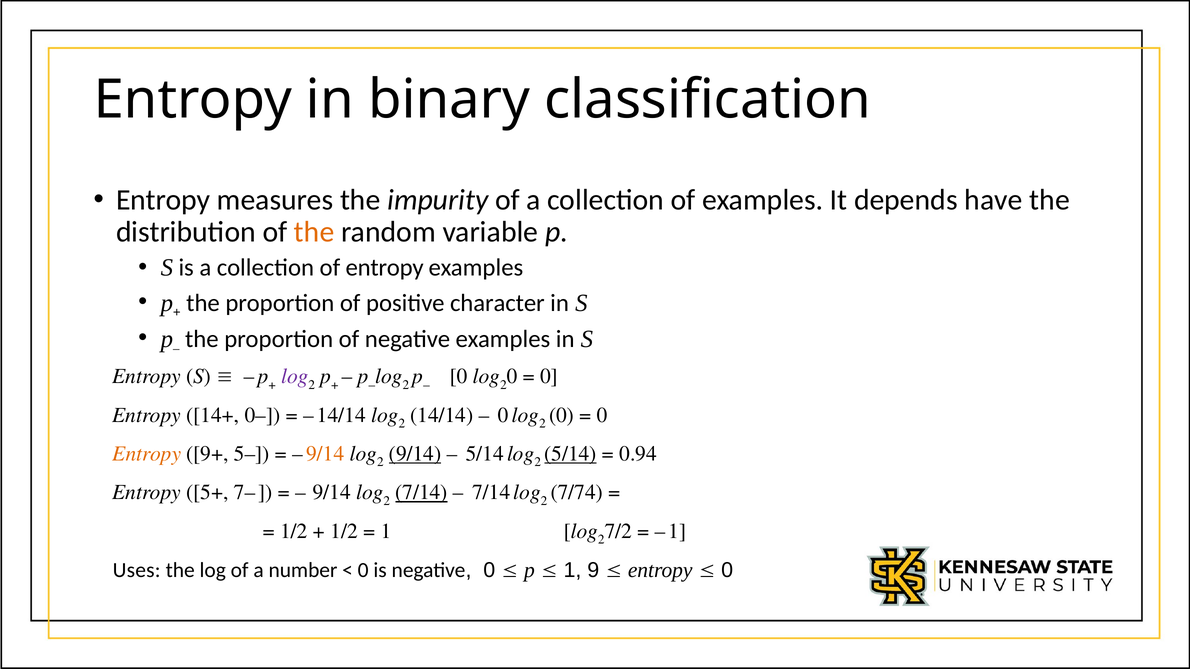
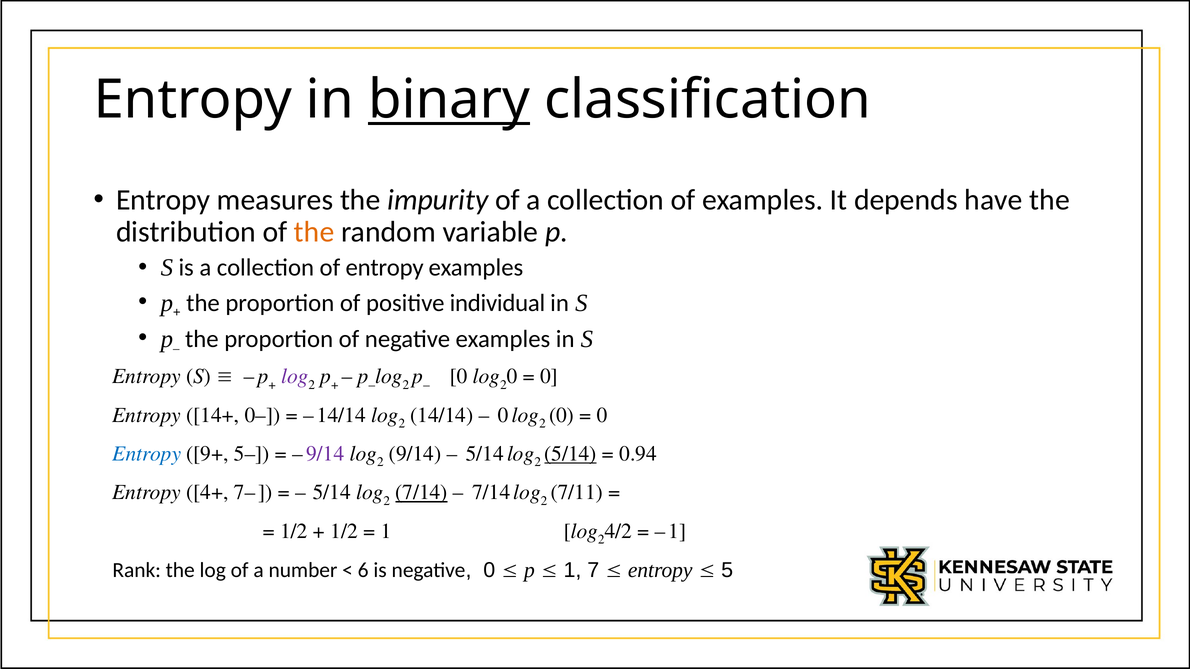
binary underline: none -> present
character: character -> individual
Entropy at (147, 454) colour: orange -> blue
9/14 at (325, 454) colour: orange -> purple
9/14 at (415, 454) underline: present -> none
5+: 5+ -> 4+
9/14 at (332, 493): 9/14 -> 5/14
7/74: 7/74 -> 7/11
7/2: 7/2 -> 4/2
Uses: Uses -> Rank
0 at (363, 571): 0 -> 6
9: 9 -> 7
0 at (727, 571): 0 -> 5
